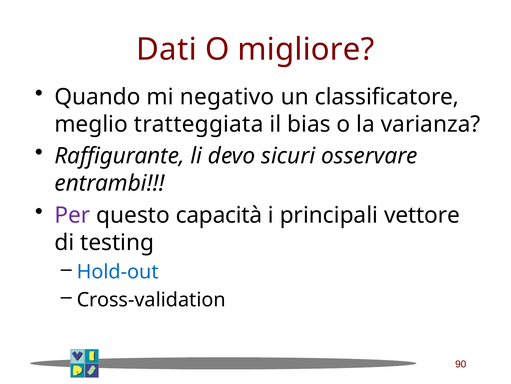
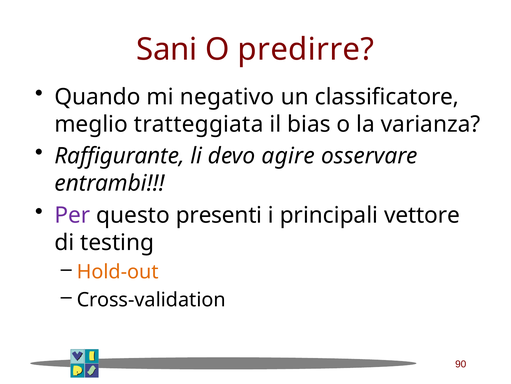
Dati: Dati -> Sani
migliore: migliore -> predirre
sicuri: sicuri -> agire
capacità: capacità -> presenti
Hold-out colour: blue -> orange
